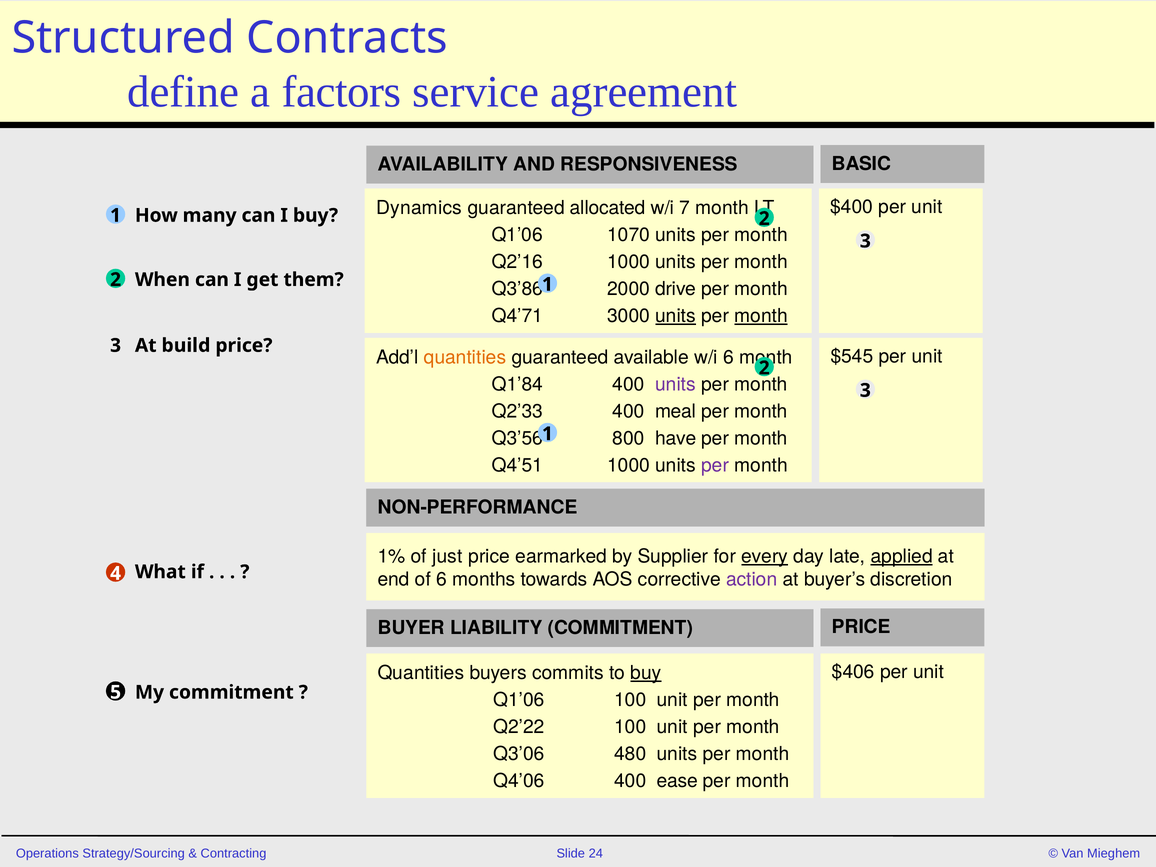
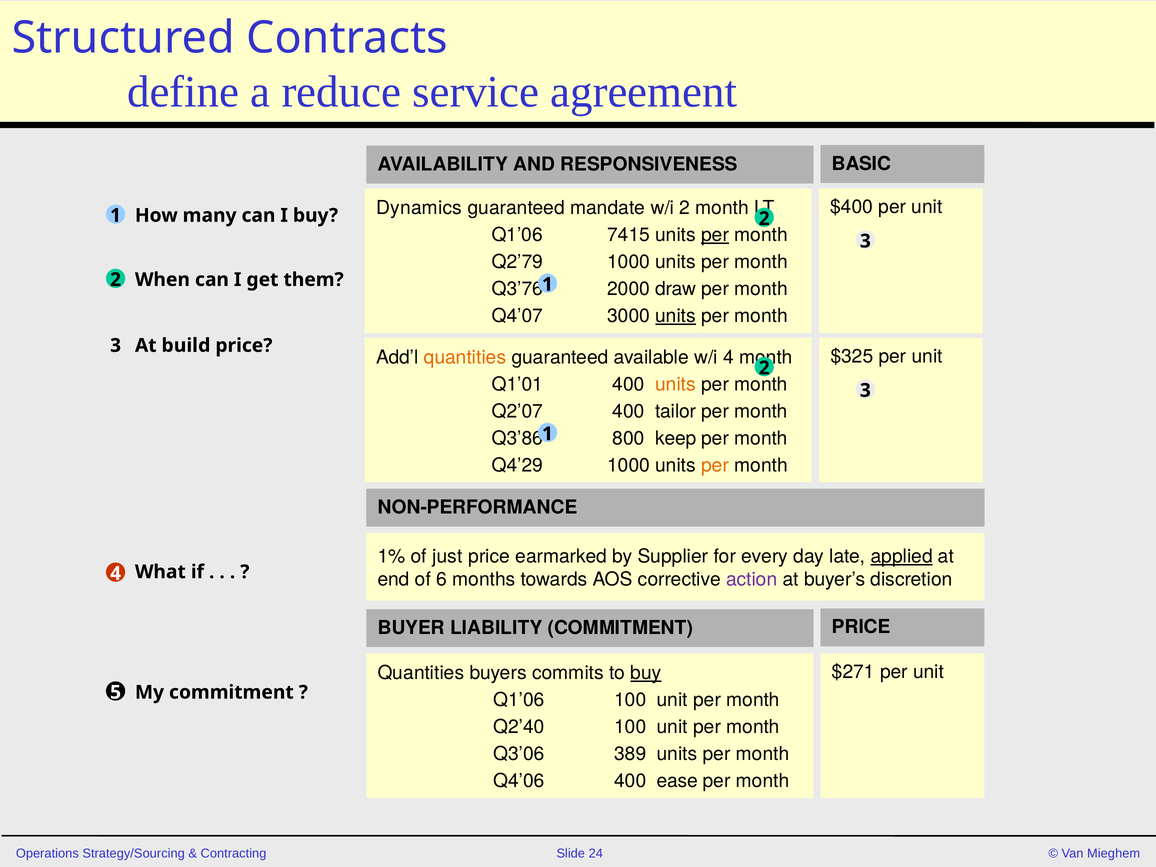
factors: factors -> reduce
allocated: allocated -> mandate
w/i 7: 7 -> 2
1070: 1070 -> 7415
per at (715, 235) underline: none -> present
Q2’16: Q2’16 -> Q2’79
Q3’86: Q3’86 -> Q3’76
drive: drive -> draw
Q4’71: Q4’71 -> Q4’07
month at (761, 316) underline: present -> none
$545: $545 -> $325
w/i 6: 6 -> 4
Q1’84: Q1’84 -> Q1’01
units at (676, 384) colour: purple -> orange
Q2’33: Q2’33 -> Q2’07
meal: meal -> tailor
Q3’56: Q3’56 -> Q3’86
have: have -> keep
Q4’51: Q4’51 -> Q4’29
per at (715, 465) colour: purple -> orange
every underline: present -> none
$406: $406 -> $271
Q2’22: Q2’22 -> Q2’40
480: 480 -> 389
